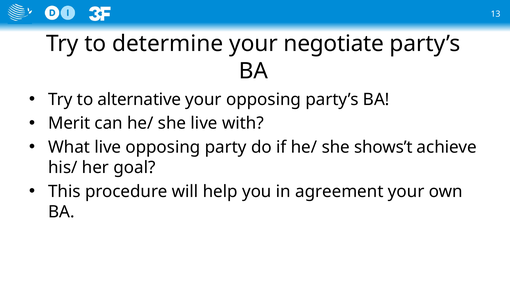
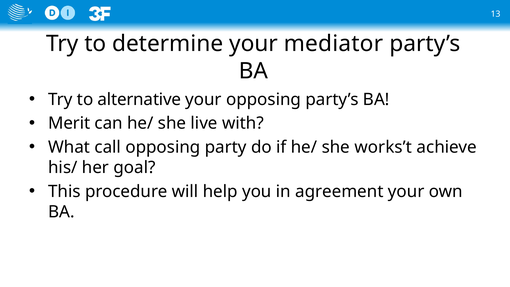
negotiate: negotiate -> mediator
What live: live -> call
shows’t: shows’t -> works’t
